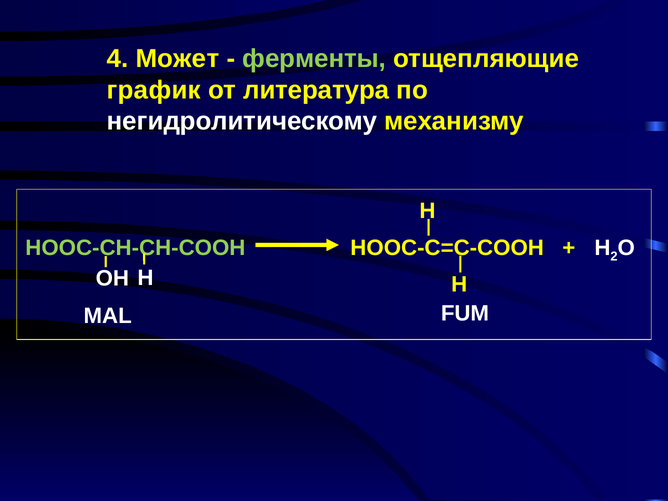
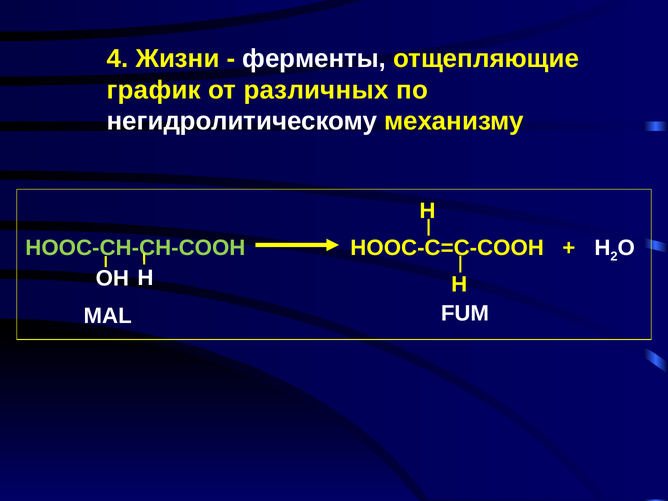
Может: Может -> Жизни
ферменты colour: light green -> white
литература: литература -> различных
